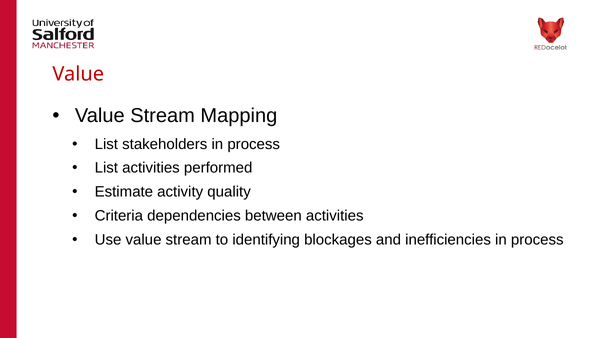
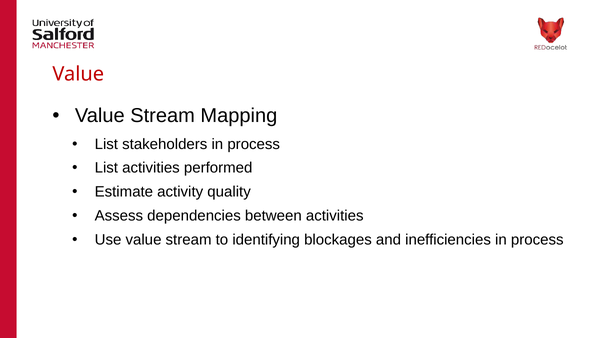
Criteria: Criteria -> Assess
